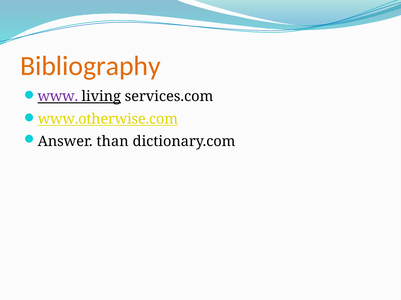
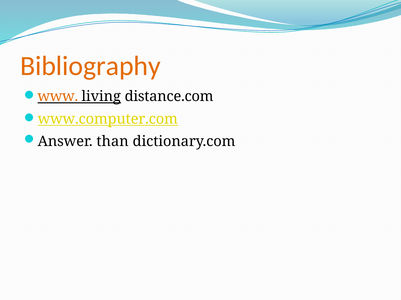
www colour: purple -> orange
services.com: services.com -> distance.com
www.otherwise.com: www.otherwise.com -> www.computer.com
